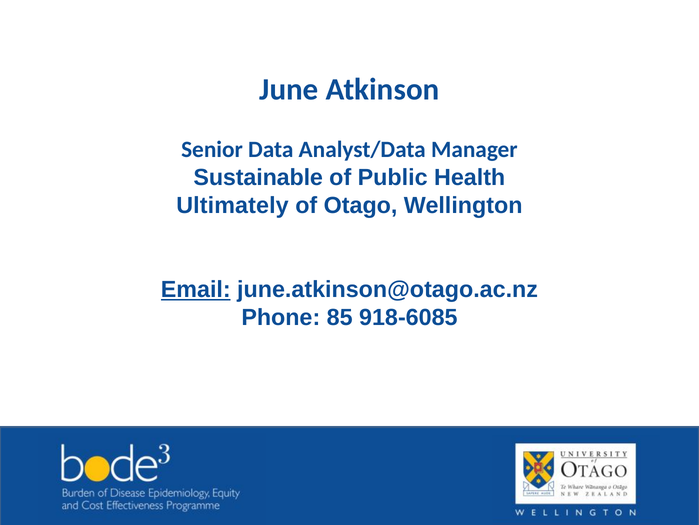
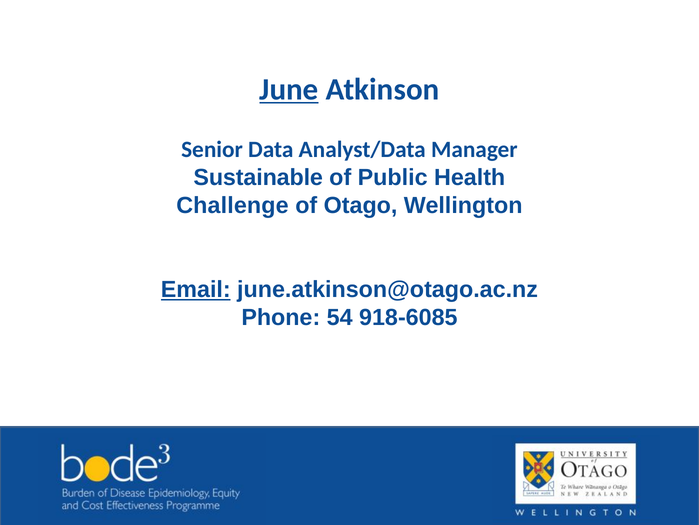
June underline: none -> present
Ultimately: Ultimately -> Challenge
85: 85 -> 54
